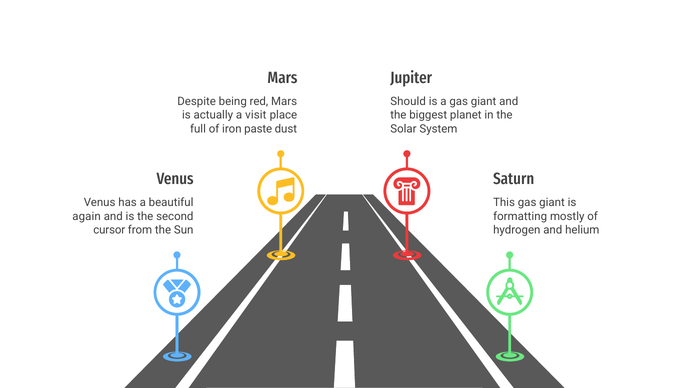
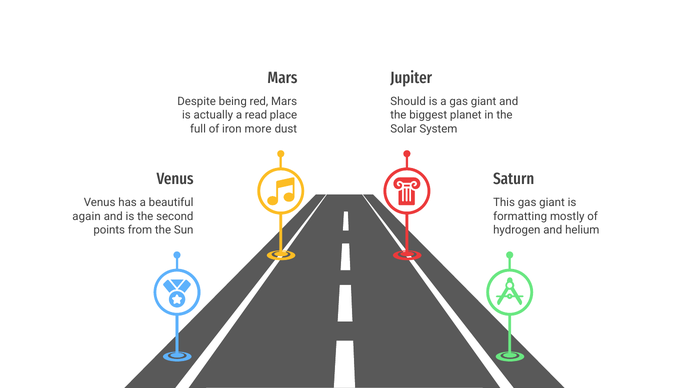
visit: visit -> read
paste: paste -> more
cursor: cursor -> points
